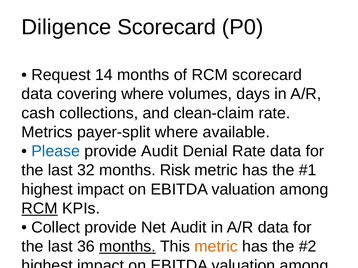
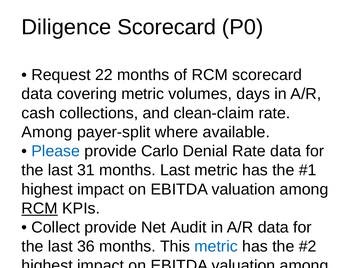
14: 14 -> 22
covering where: where -> metric
Metrics at (47, 132): Metrics -> Among
provide Audit: Audit -> Carlo
32: 32 -> 31
months Risk: Risk -> Last
months at (128, 247) underline: present -> none
metric at (216, 247) colour: orange -> blue
